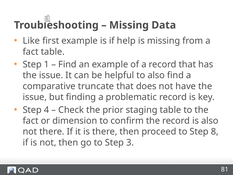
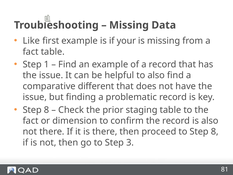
help: help -> your
truncate: truncate -> different
4 at (47, 110): 4 -> 8
